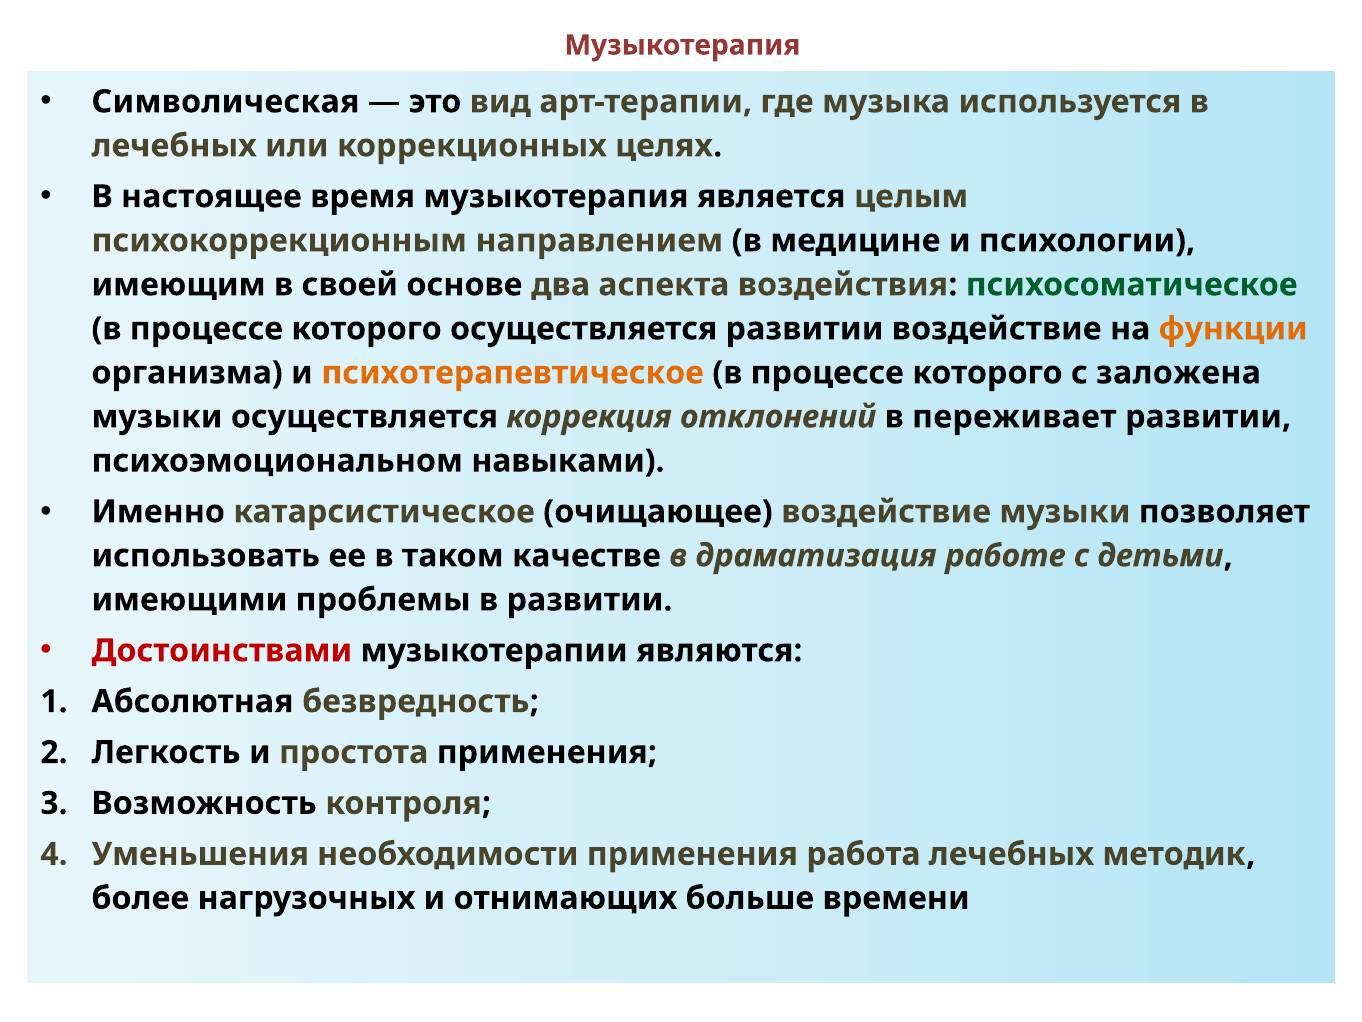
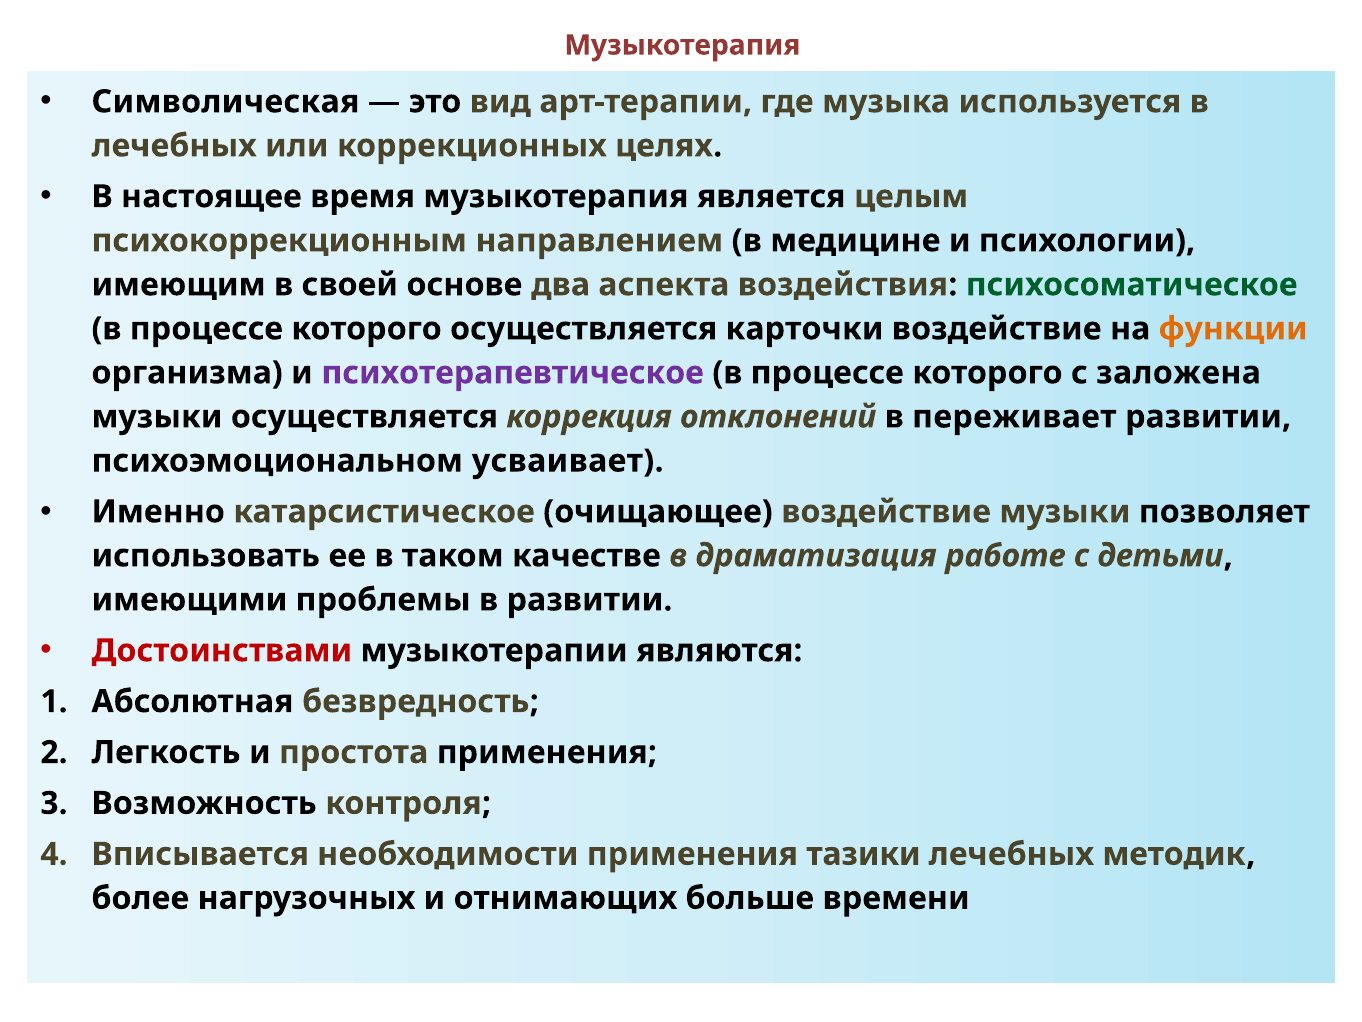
осуществляется развитии: развитии -> карточки
психотерапевтическое colour: orange -> purple
навыками: навыками -> усваивает
Уменьшения: Уменьшения -> Вписывается
работа: работа -> тазики
